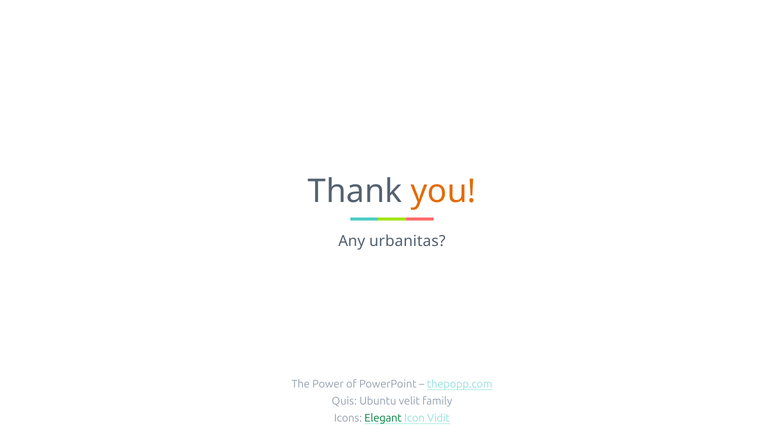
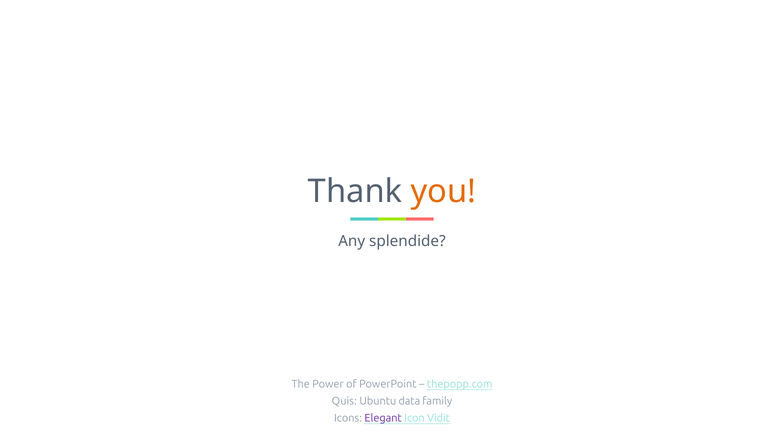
urbanitas: urbanitas -> splendide
velit: velit -> data
Elegant colour: green -> purple
